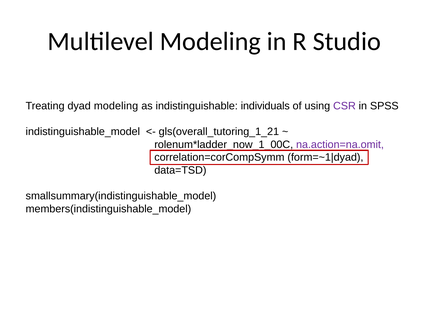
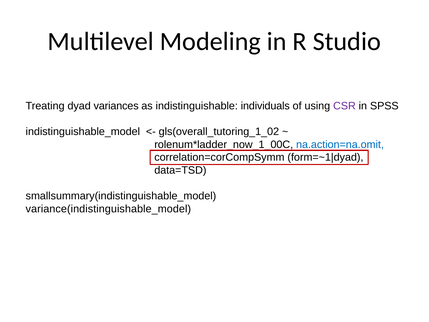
dyad modeling: modeling -> variances
gls(overall_tutoring_1_21: gls(overall_tutoring_1_21 -> gls(overall_tutoring_1_02
na.action=na.omit colour: purple -> blue
members(indistinguishable_model: members(indistinguishable_model -> variance(indistinguishable_model
